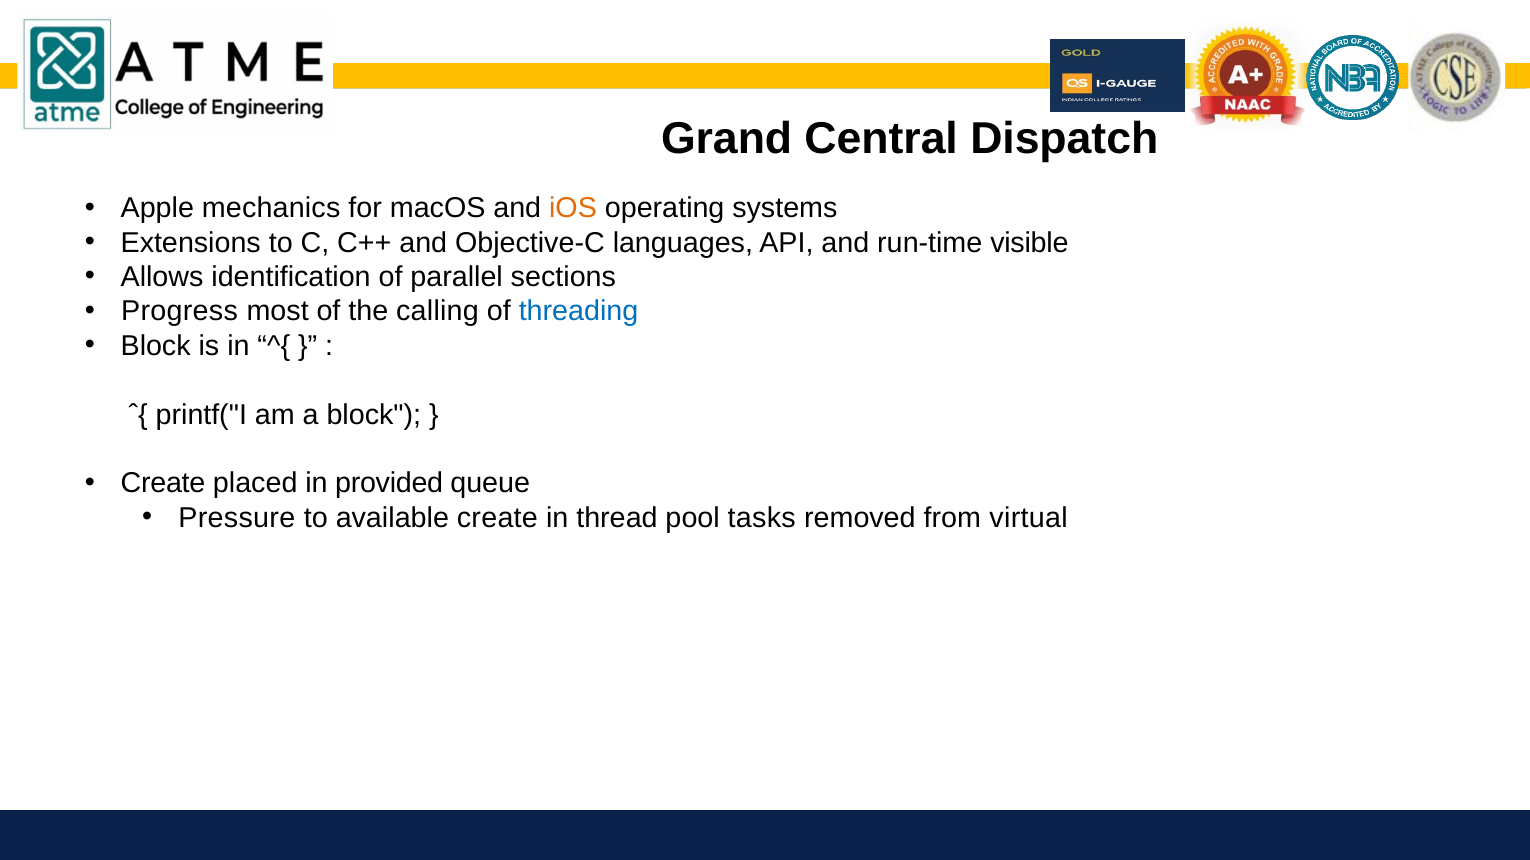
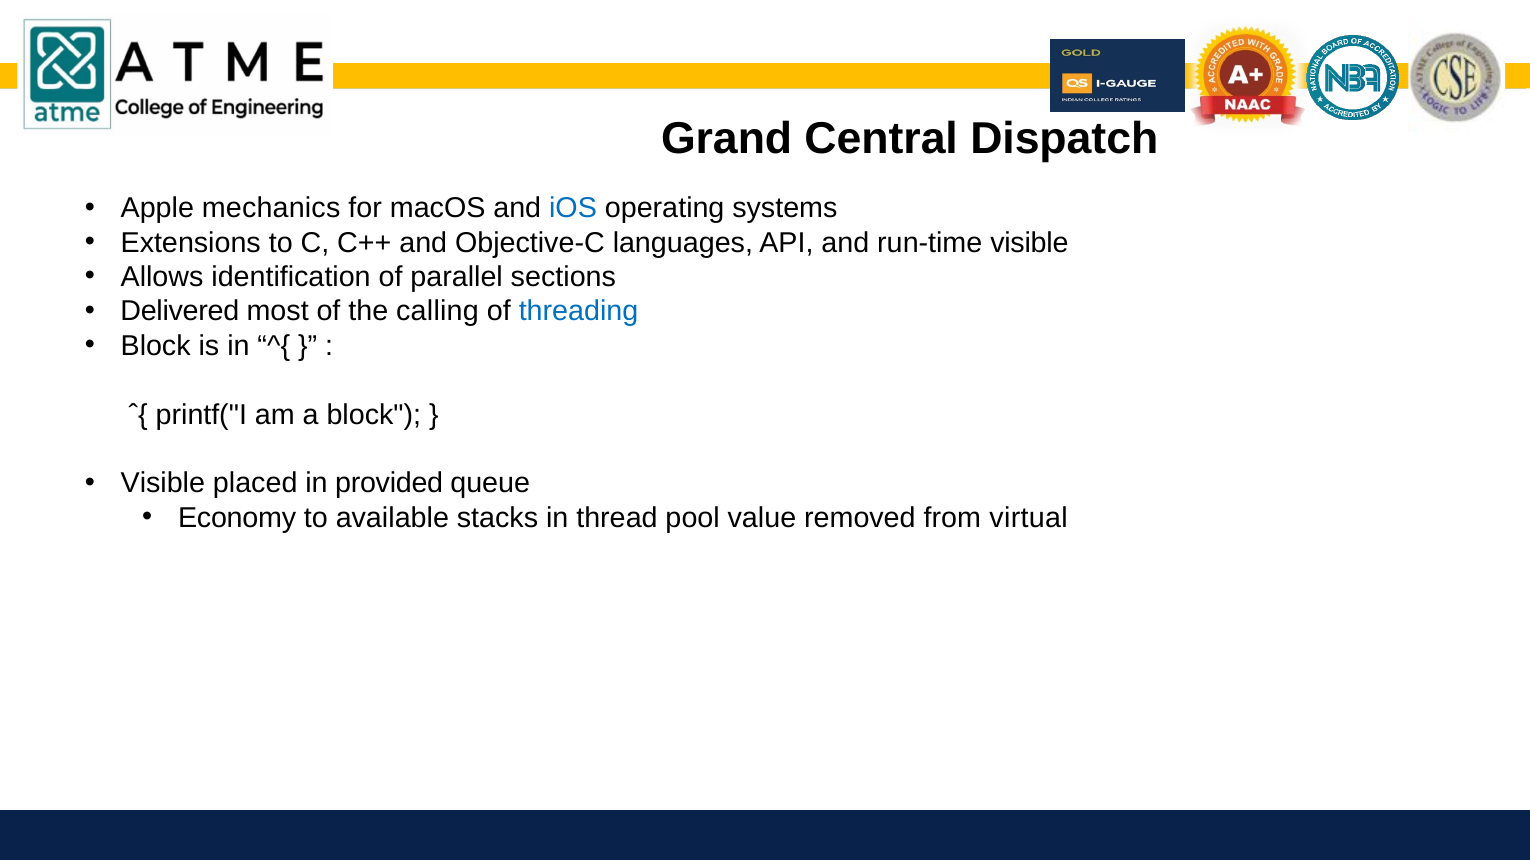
iOS colour: orange -> blue
Progress: Progress -> Delivered
Create at (163, 484): Create -> Visible
Pressure: Pressure -> Economy
available create: create -> stacks
tasks: tasks -> value
